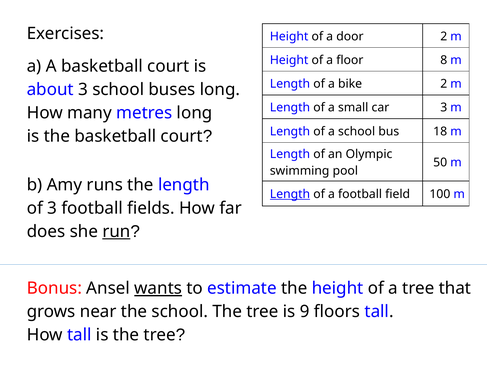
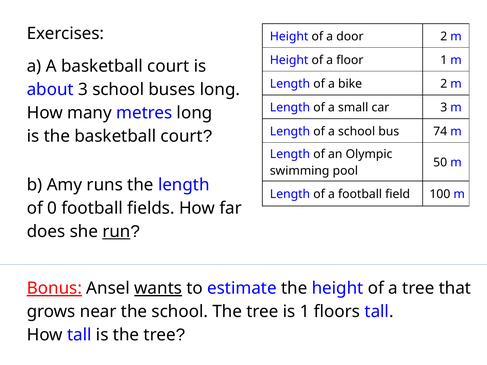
floor 8: 8 -> 1
18: 18 -> 74
Length at (290, 194) underline: present -> none
of 3: 3 -> 0
Bonus underline: none -> present
is 9: 9 -> 1
